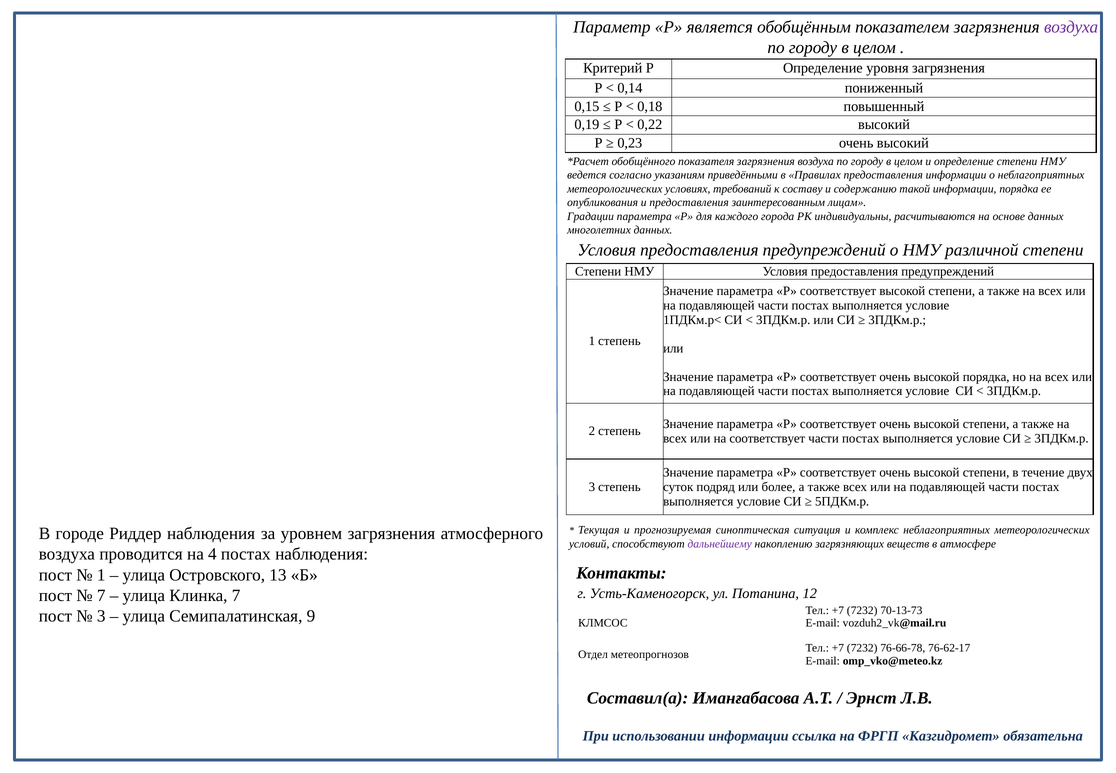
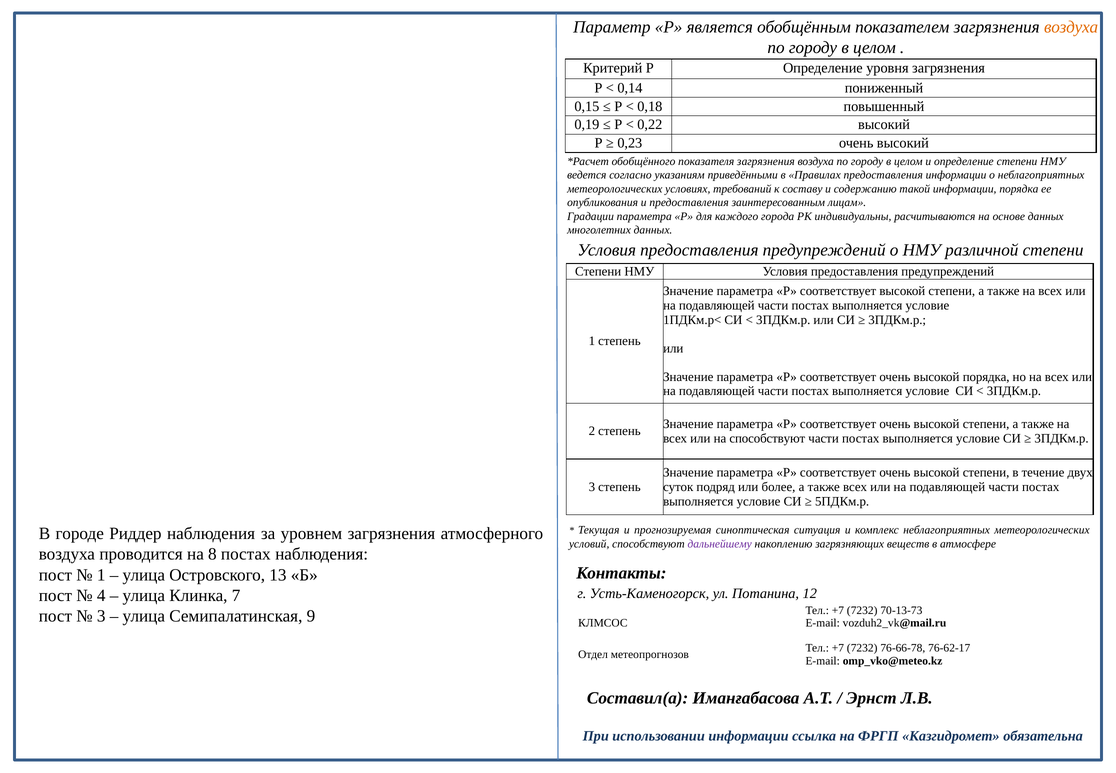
воздуха at (1071, 27) colour: purple -> orange
на соответствует: соответствует -> способствуют
4: 4 -> 8
7 at (101, 595): 7 -> 4
